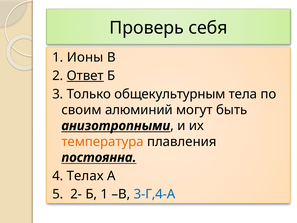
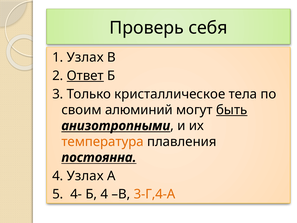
1 Ионы: Ионы -> Узлах
общекультурным: общекультурным -> кристаллическое
быть underline: none -> present
4 Телах: Телах -> Узлах
2-: 2- -> 4-
Б 1: 1 -> 4
3-Г,4-А colour: blue -> orange
